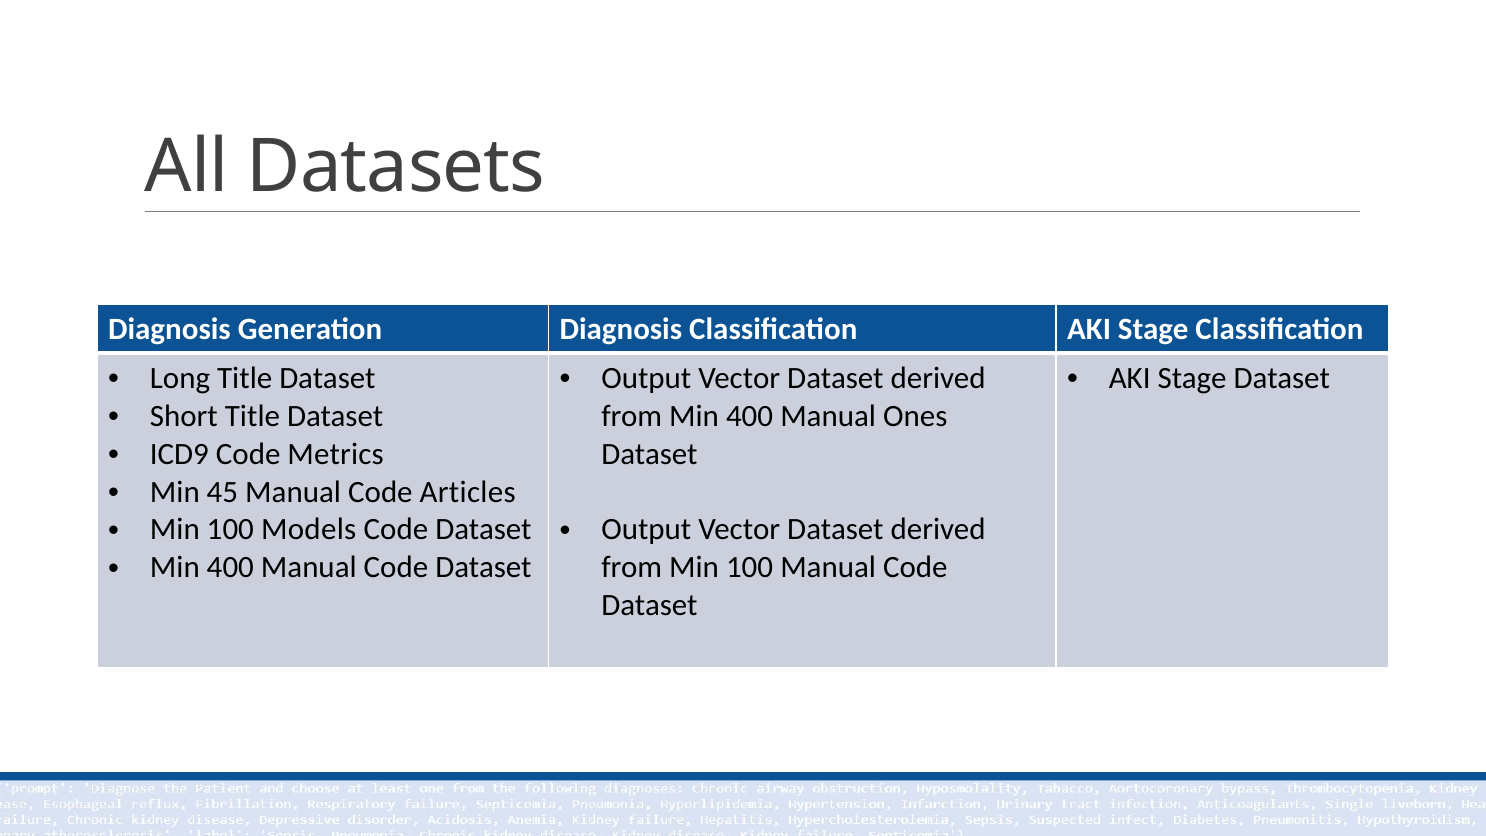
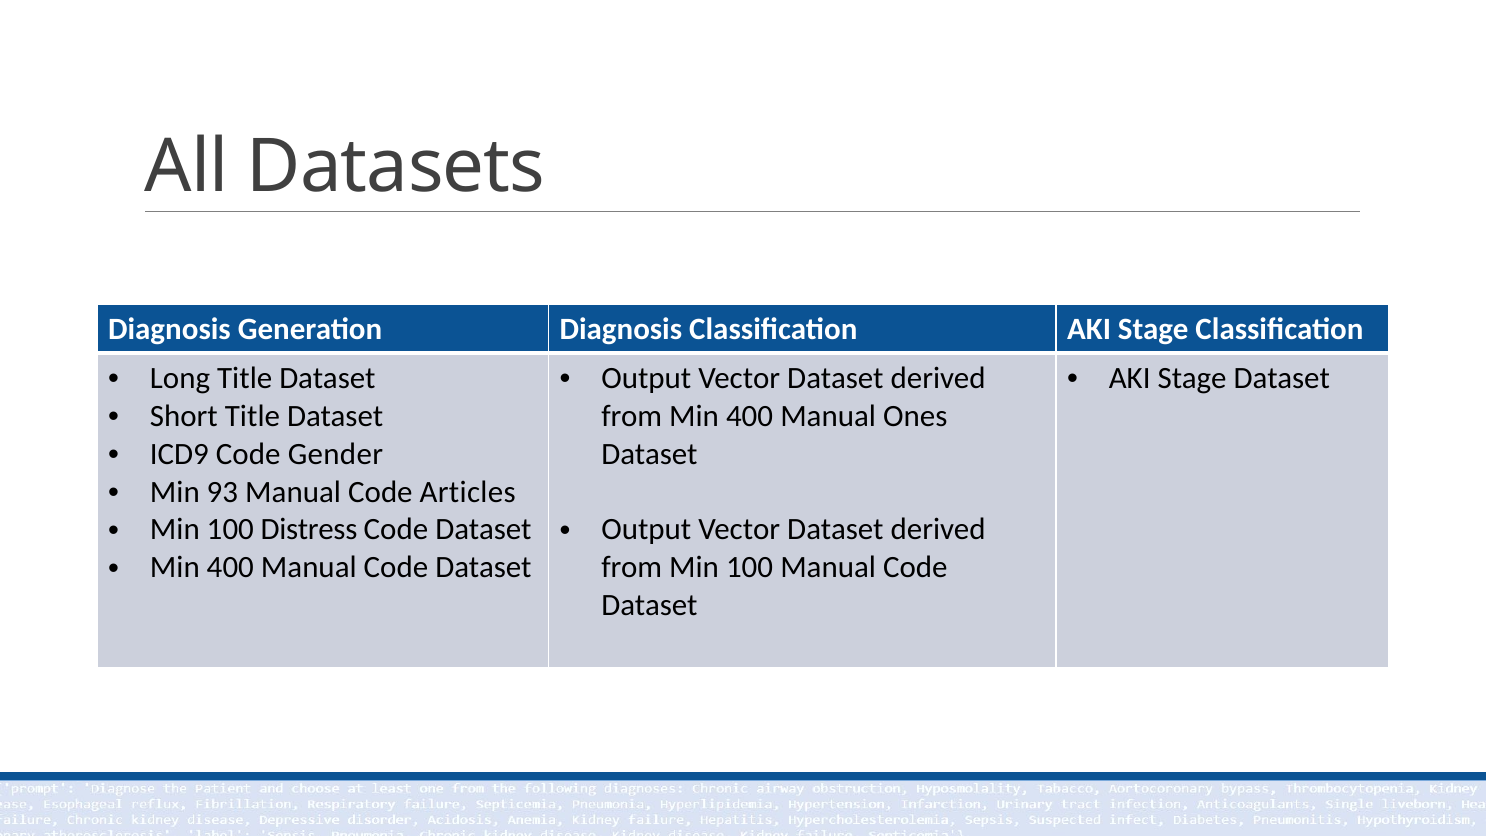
Metrics: Metrics -> Gender
45: 45 -> 93
Models: Models -> Distress
